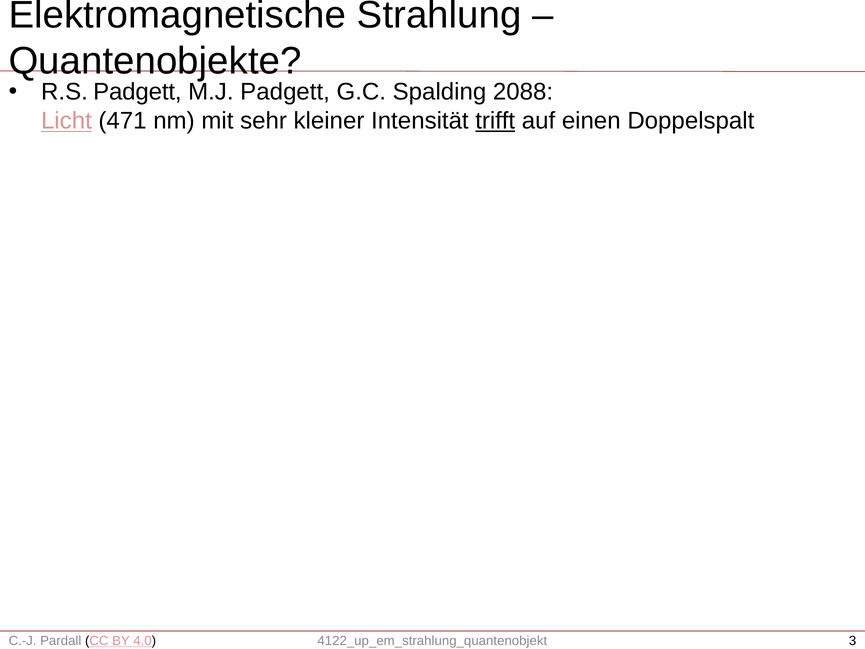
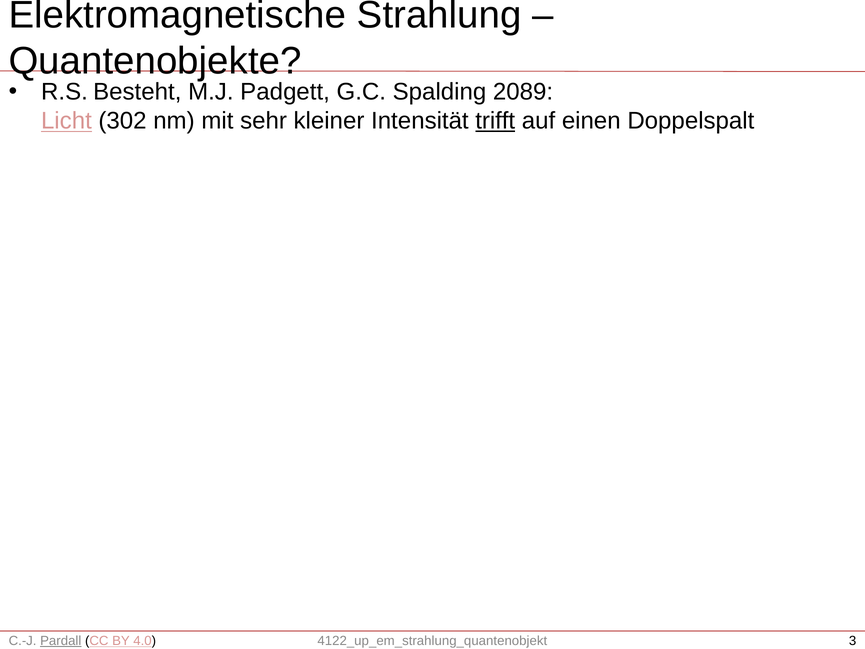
R.S Padgett: Padgett -> Besteht
2088: 2088 -> 2089
471: 471 -> 302
Pardall underline: none -> present
